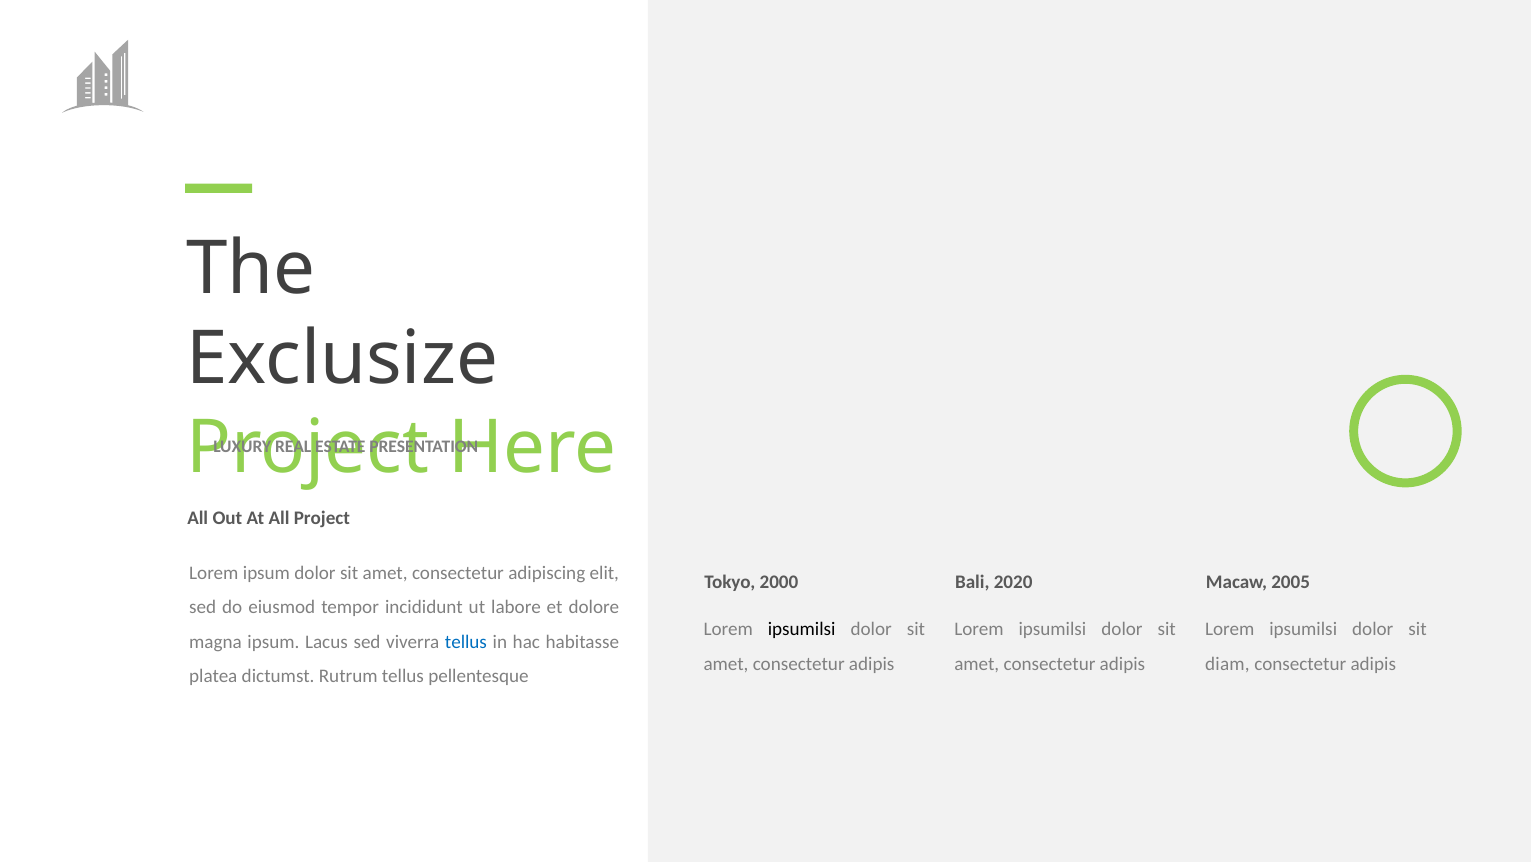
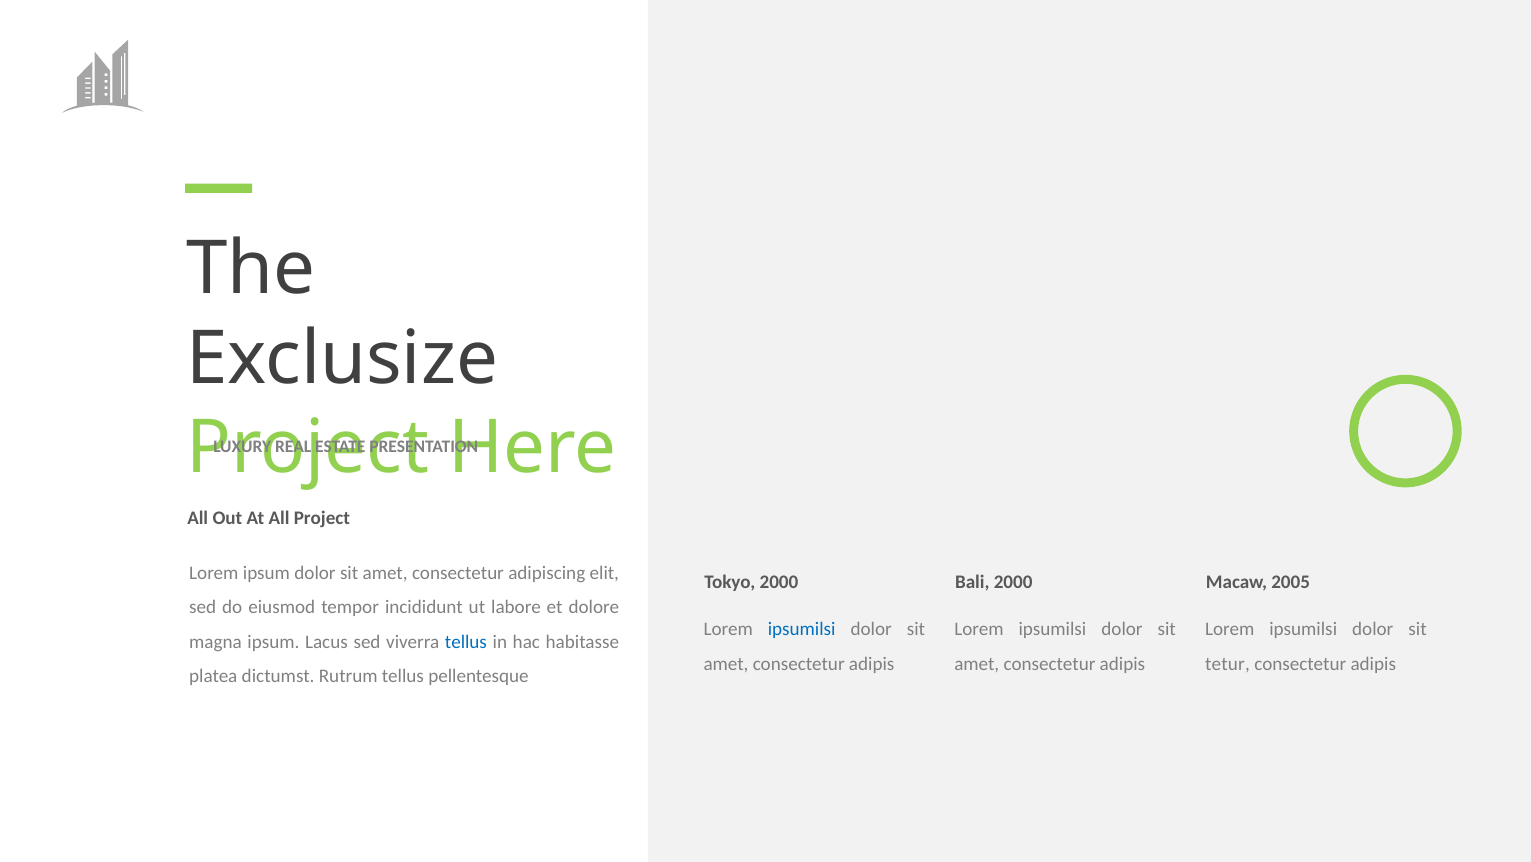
Bali 2020: 2020 -> 2000
ipsumilsi at (802, 629) colour: black -> blue
diam: diam -> tetur
